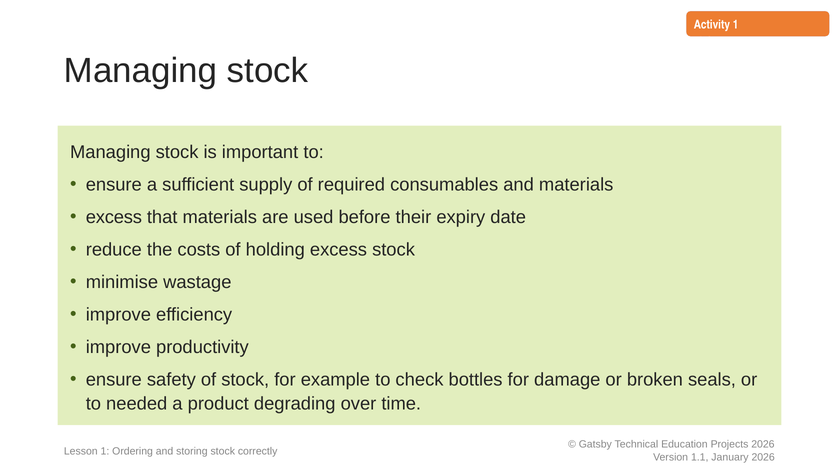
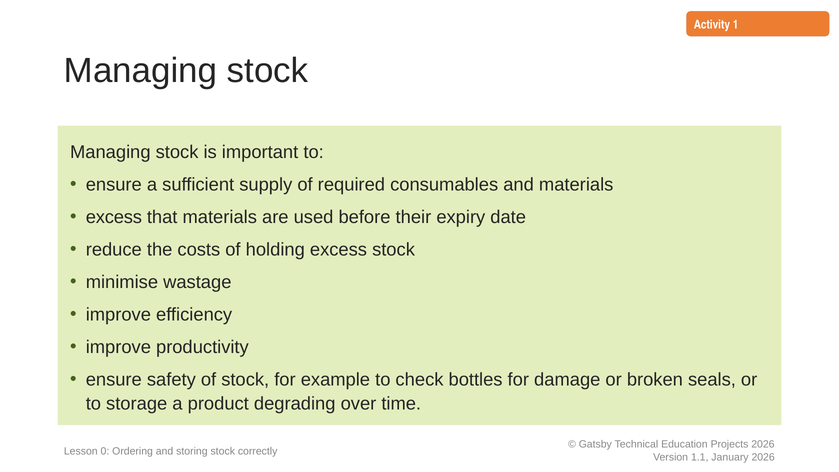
needed: needed -> storage
Lesson 1: 1 -> 0
